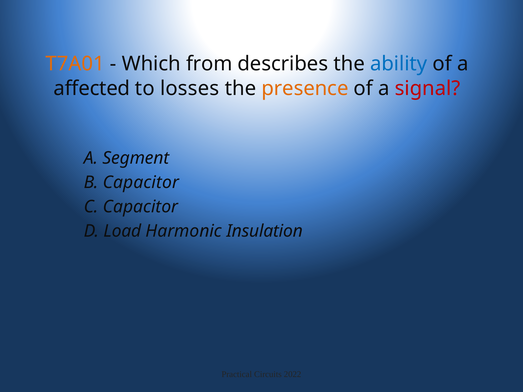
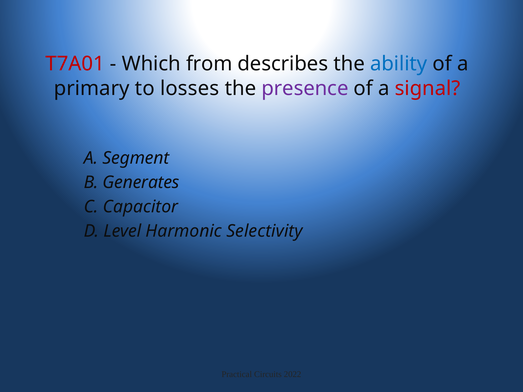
T7A01 colour: orange -> red
affected: affected -> primary
presence colour: orange -> purple
B Capacitor: Capacitor -> Generates
Load: Load -> Level
Insulation: Insulation -> Selectivity
